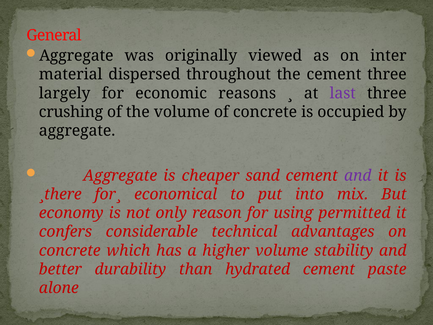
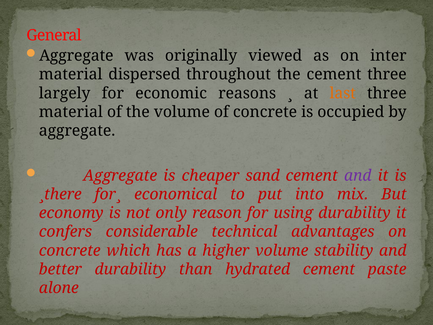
last colour: purple -> orange
crushing at (71, 112): crushing -> material
using permitted: permitted -> durability
